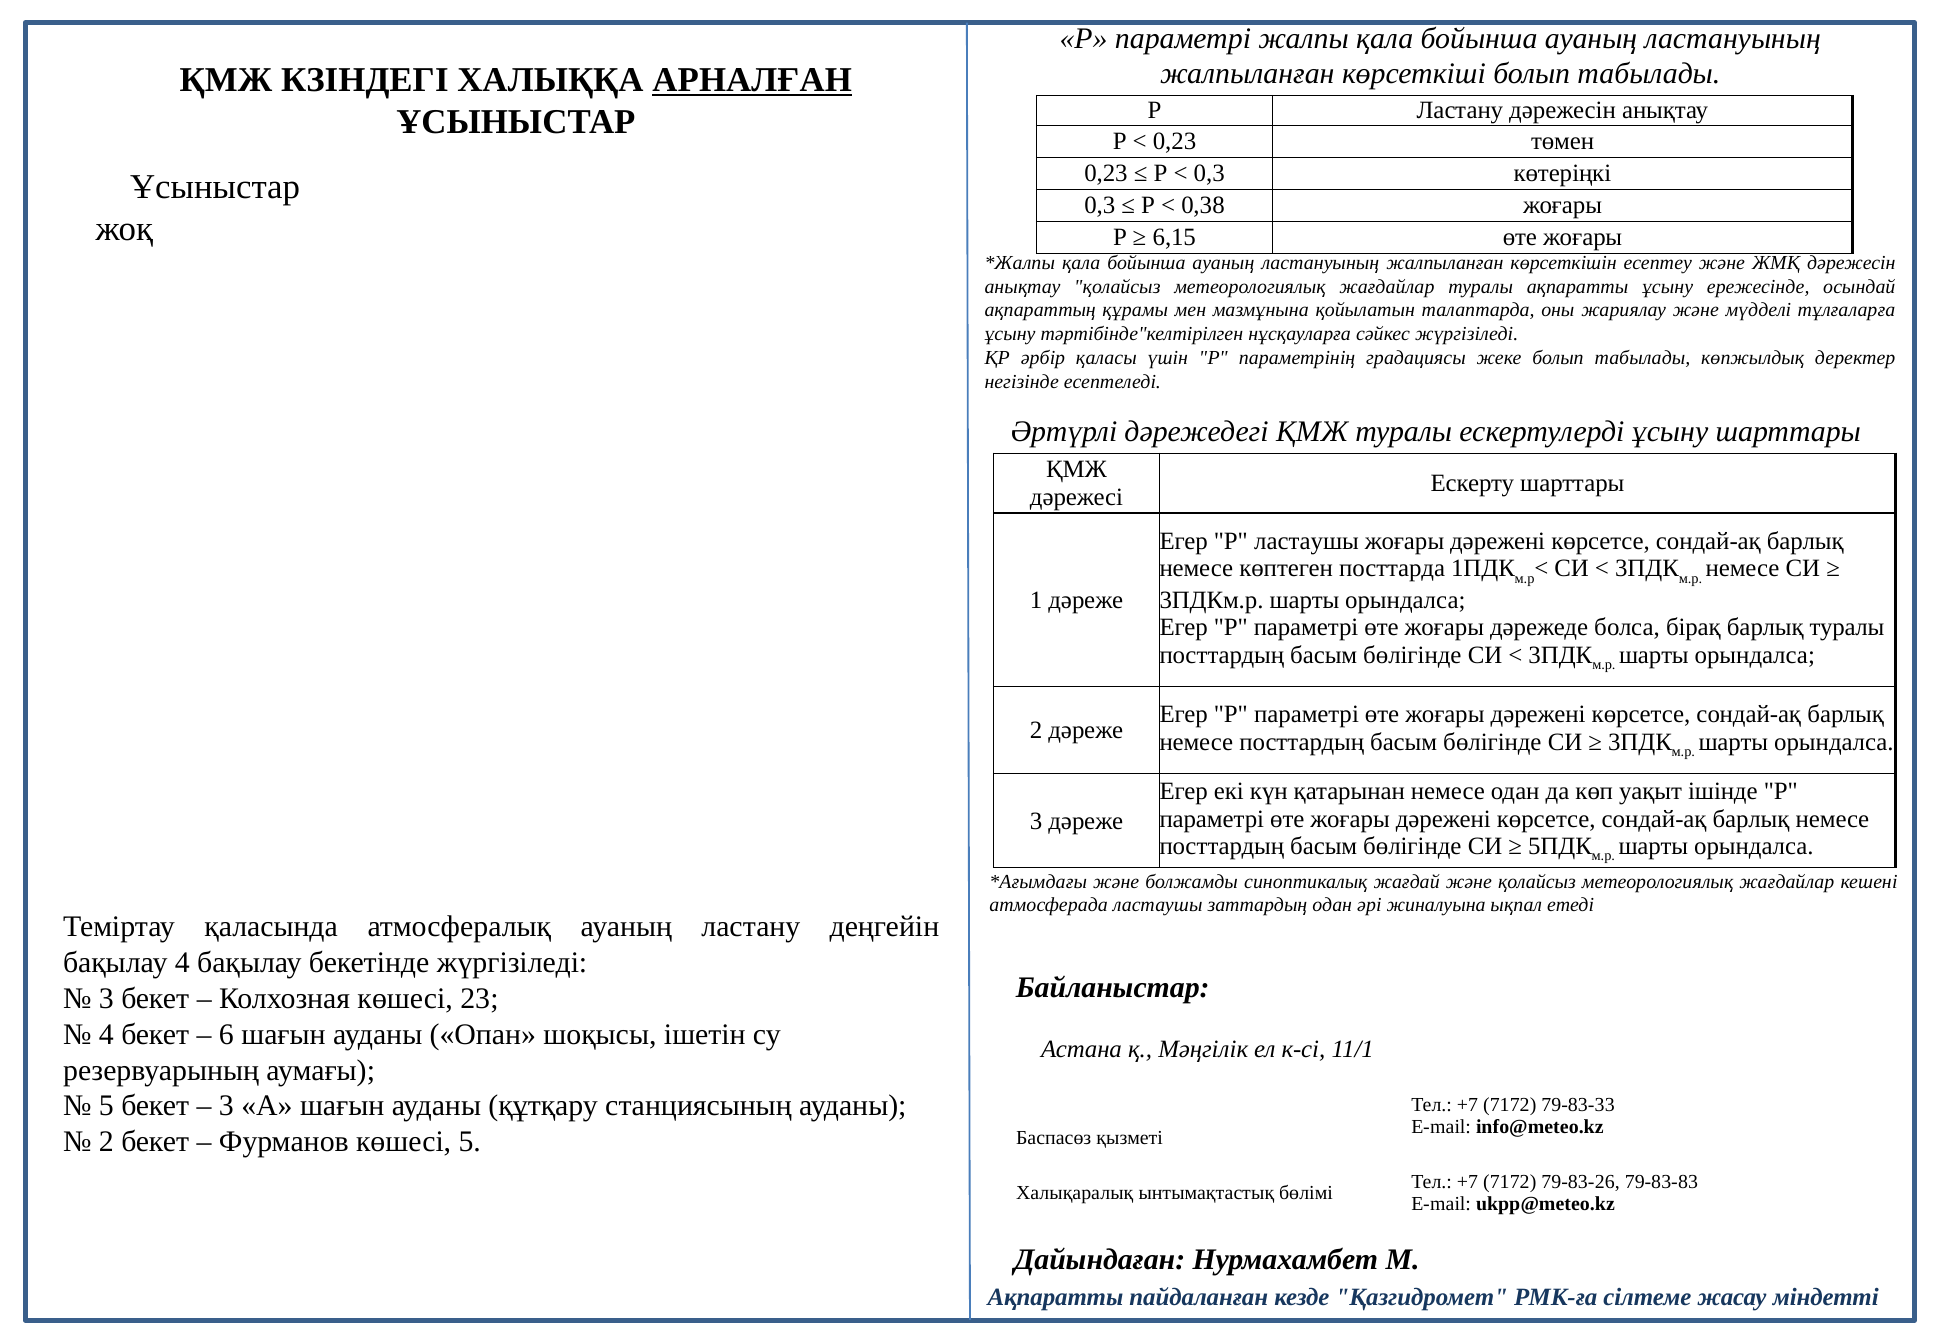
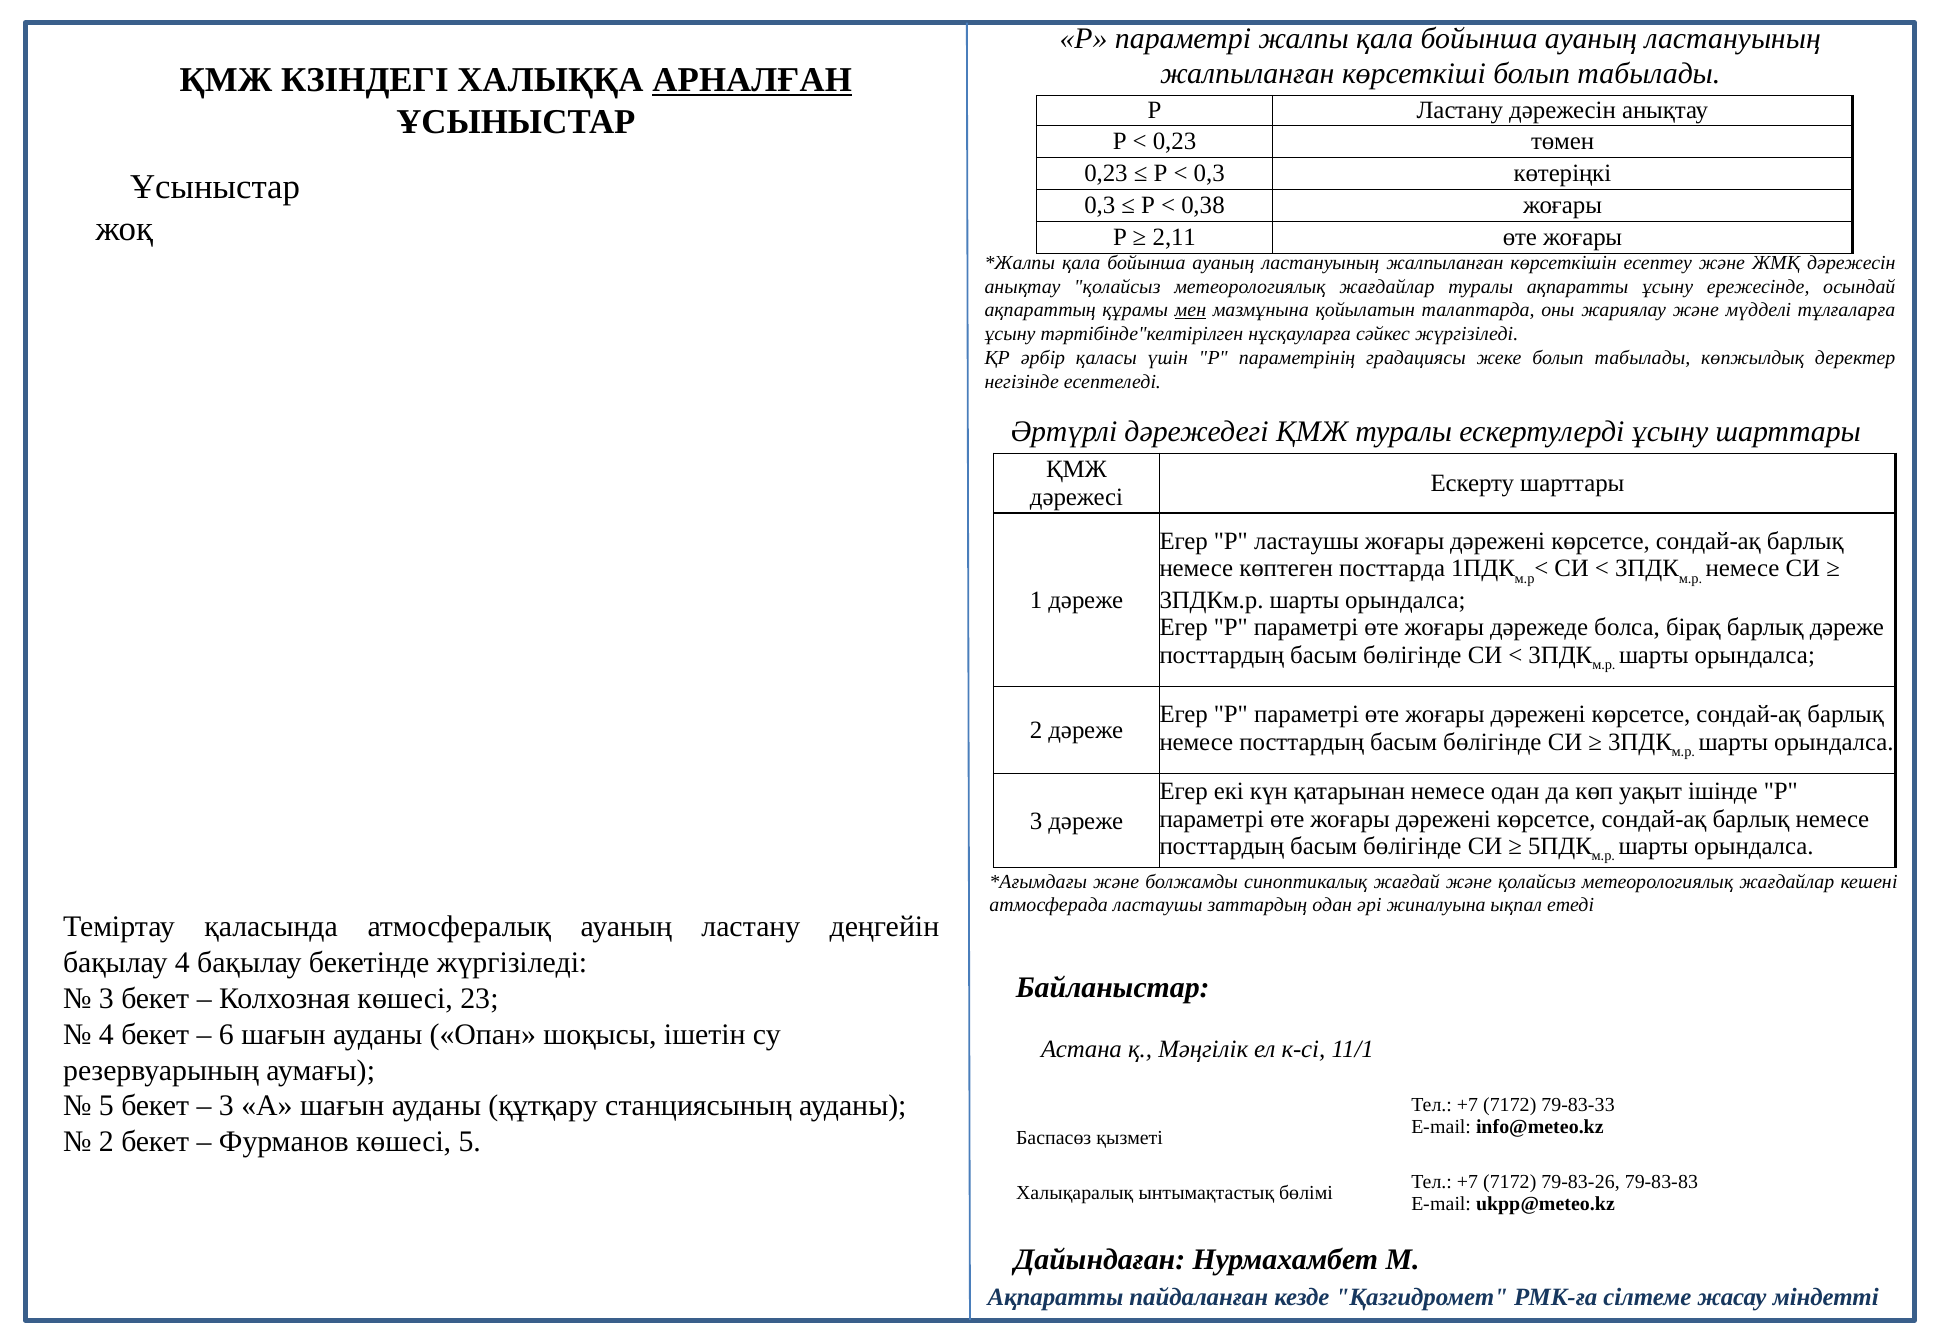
6,15: 6,15 -> 2,11
мен underline: none -> present
барлық туралы: туралы -> дәреже
